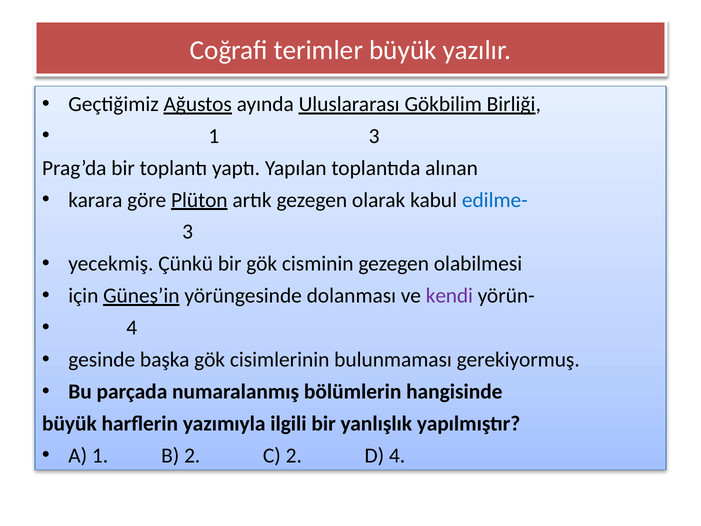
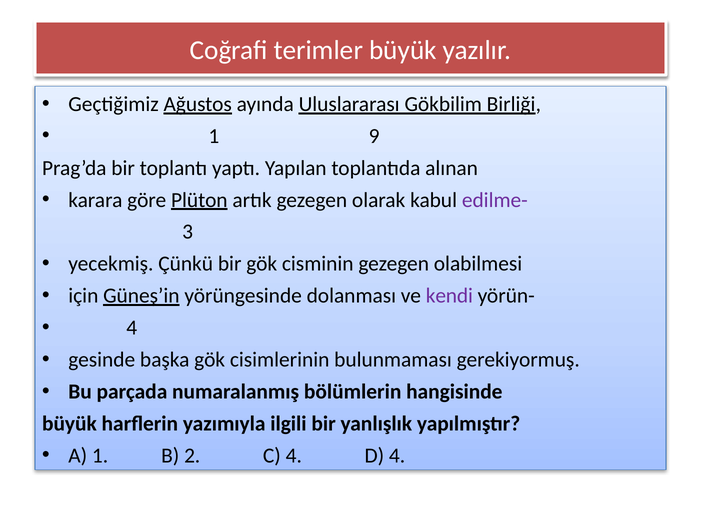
1 3: 3 -> 9
edilme- colour: blue -> purple
C 2: 2 -> 4
